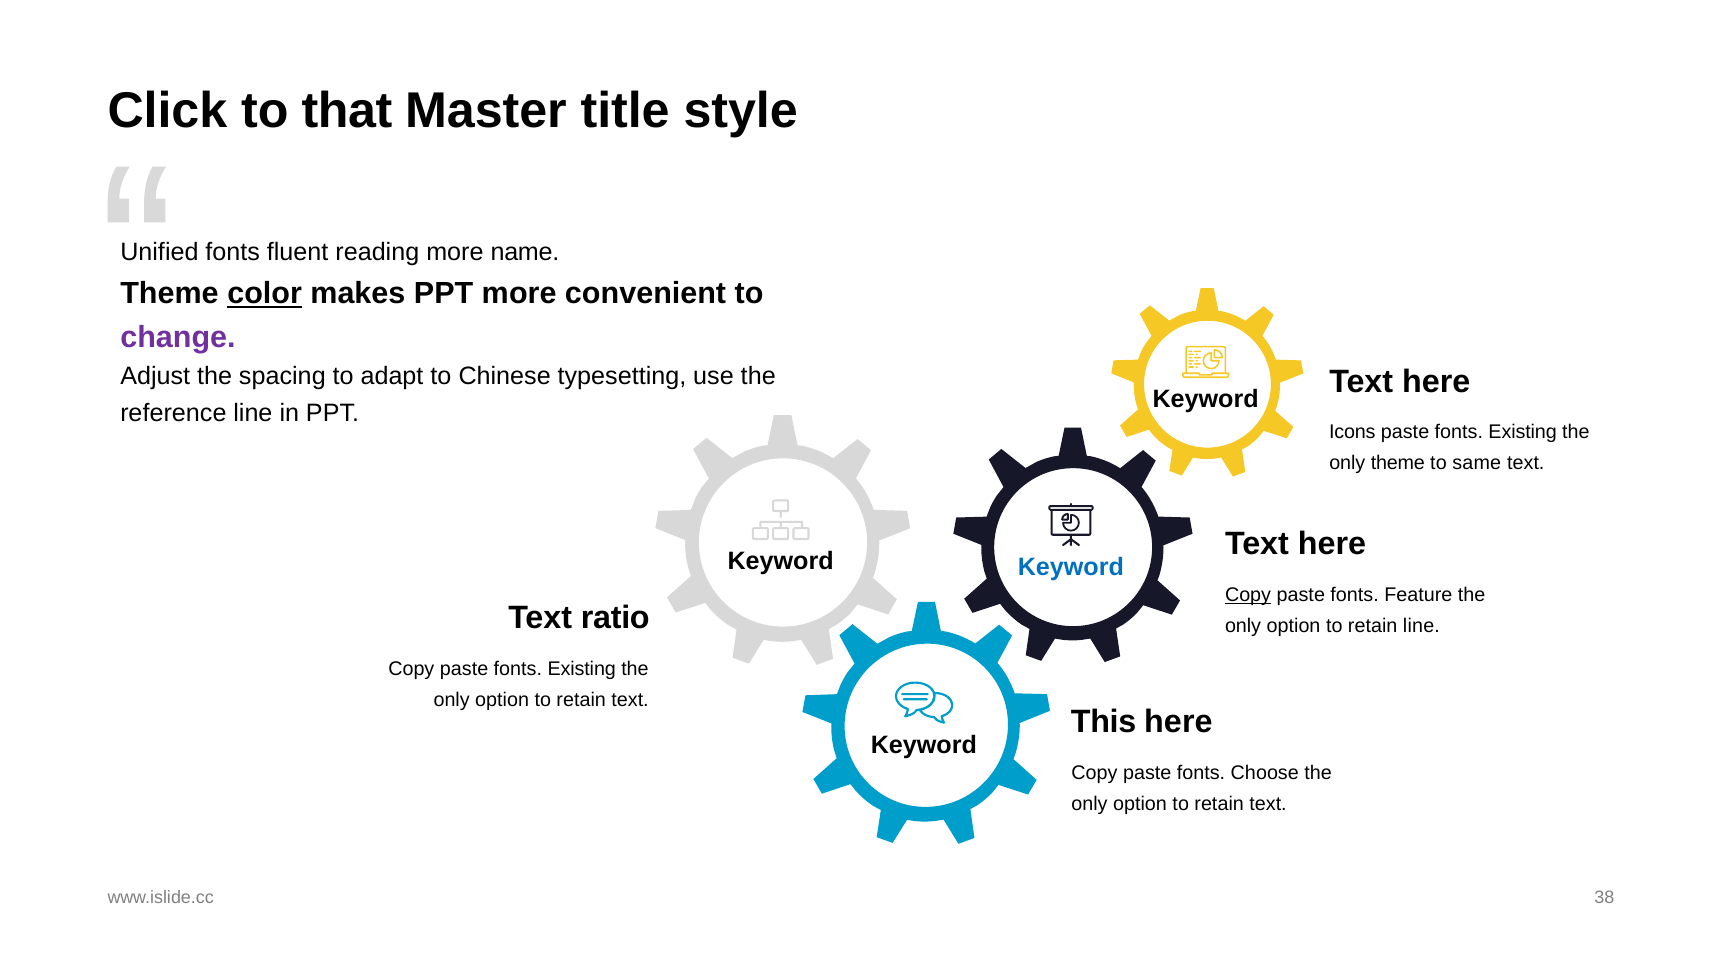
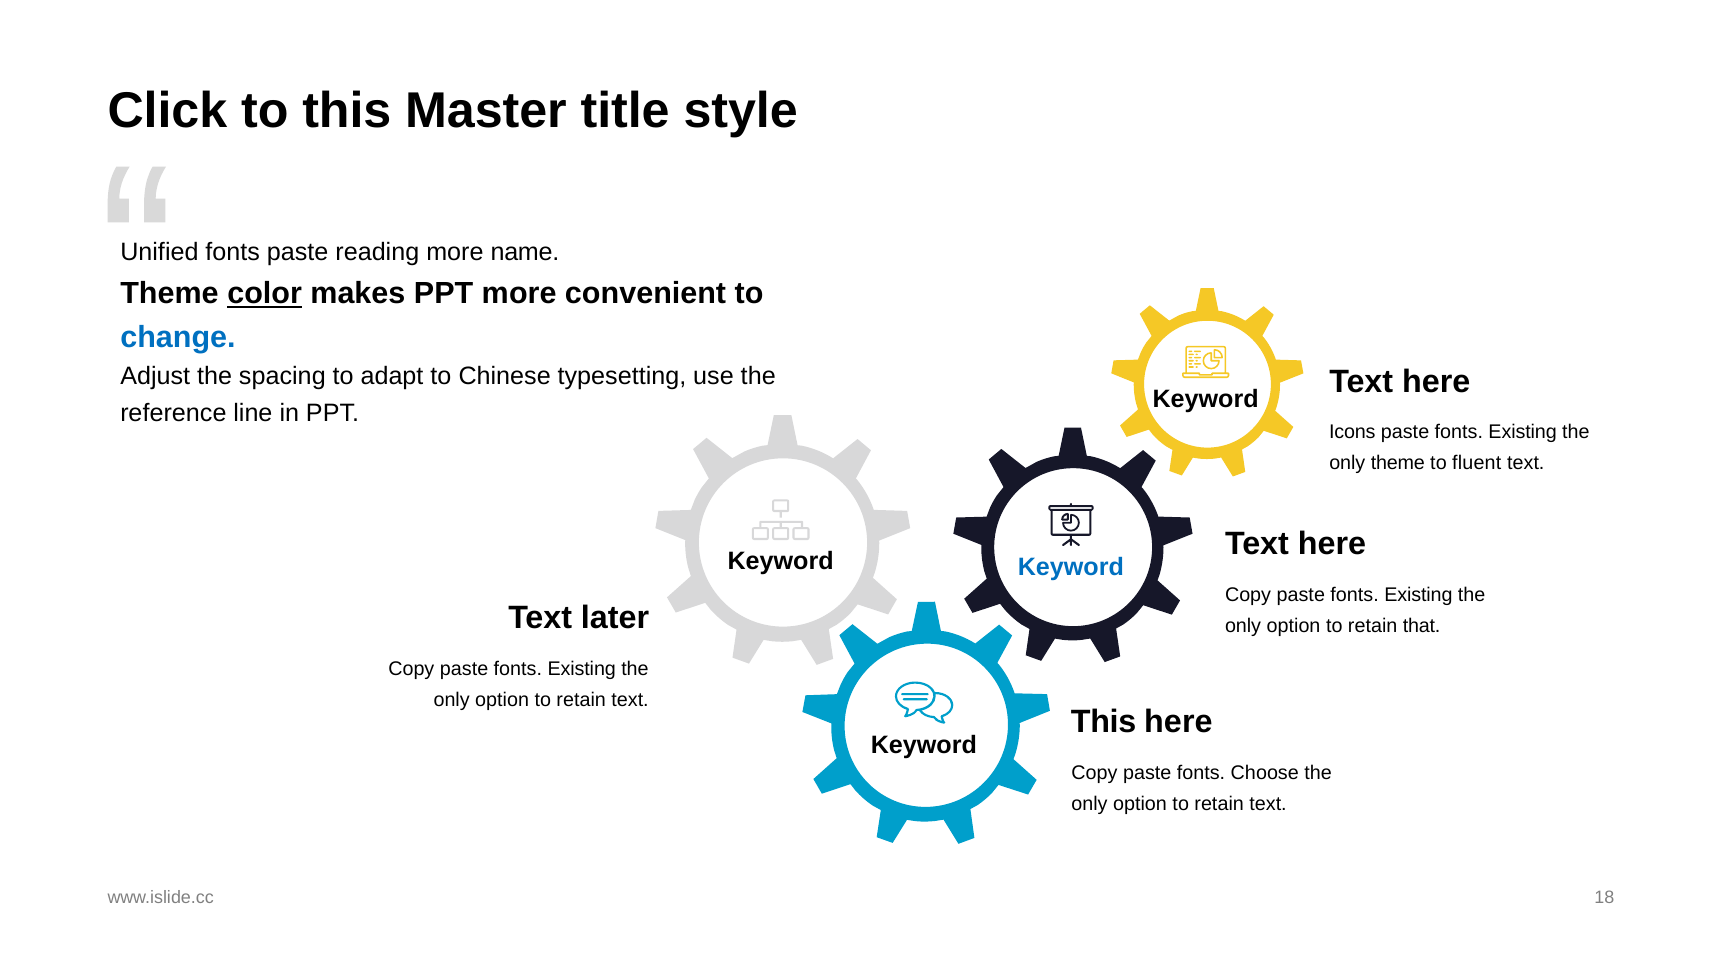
to that: that -> this
fonts fluent: fluent -> paste
change colour: purple -> blue
same: same -> fluent
Copy at (1248, 595) underline: present -> none
Feature at (1418, 595): Feature -> Existing
ratio: ratio -> later
retain line: line -> that
38: 38 -> 18
